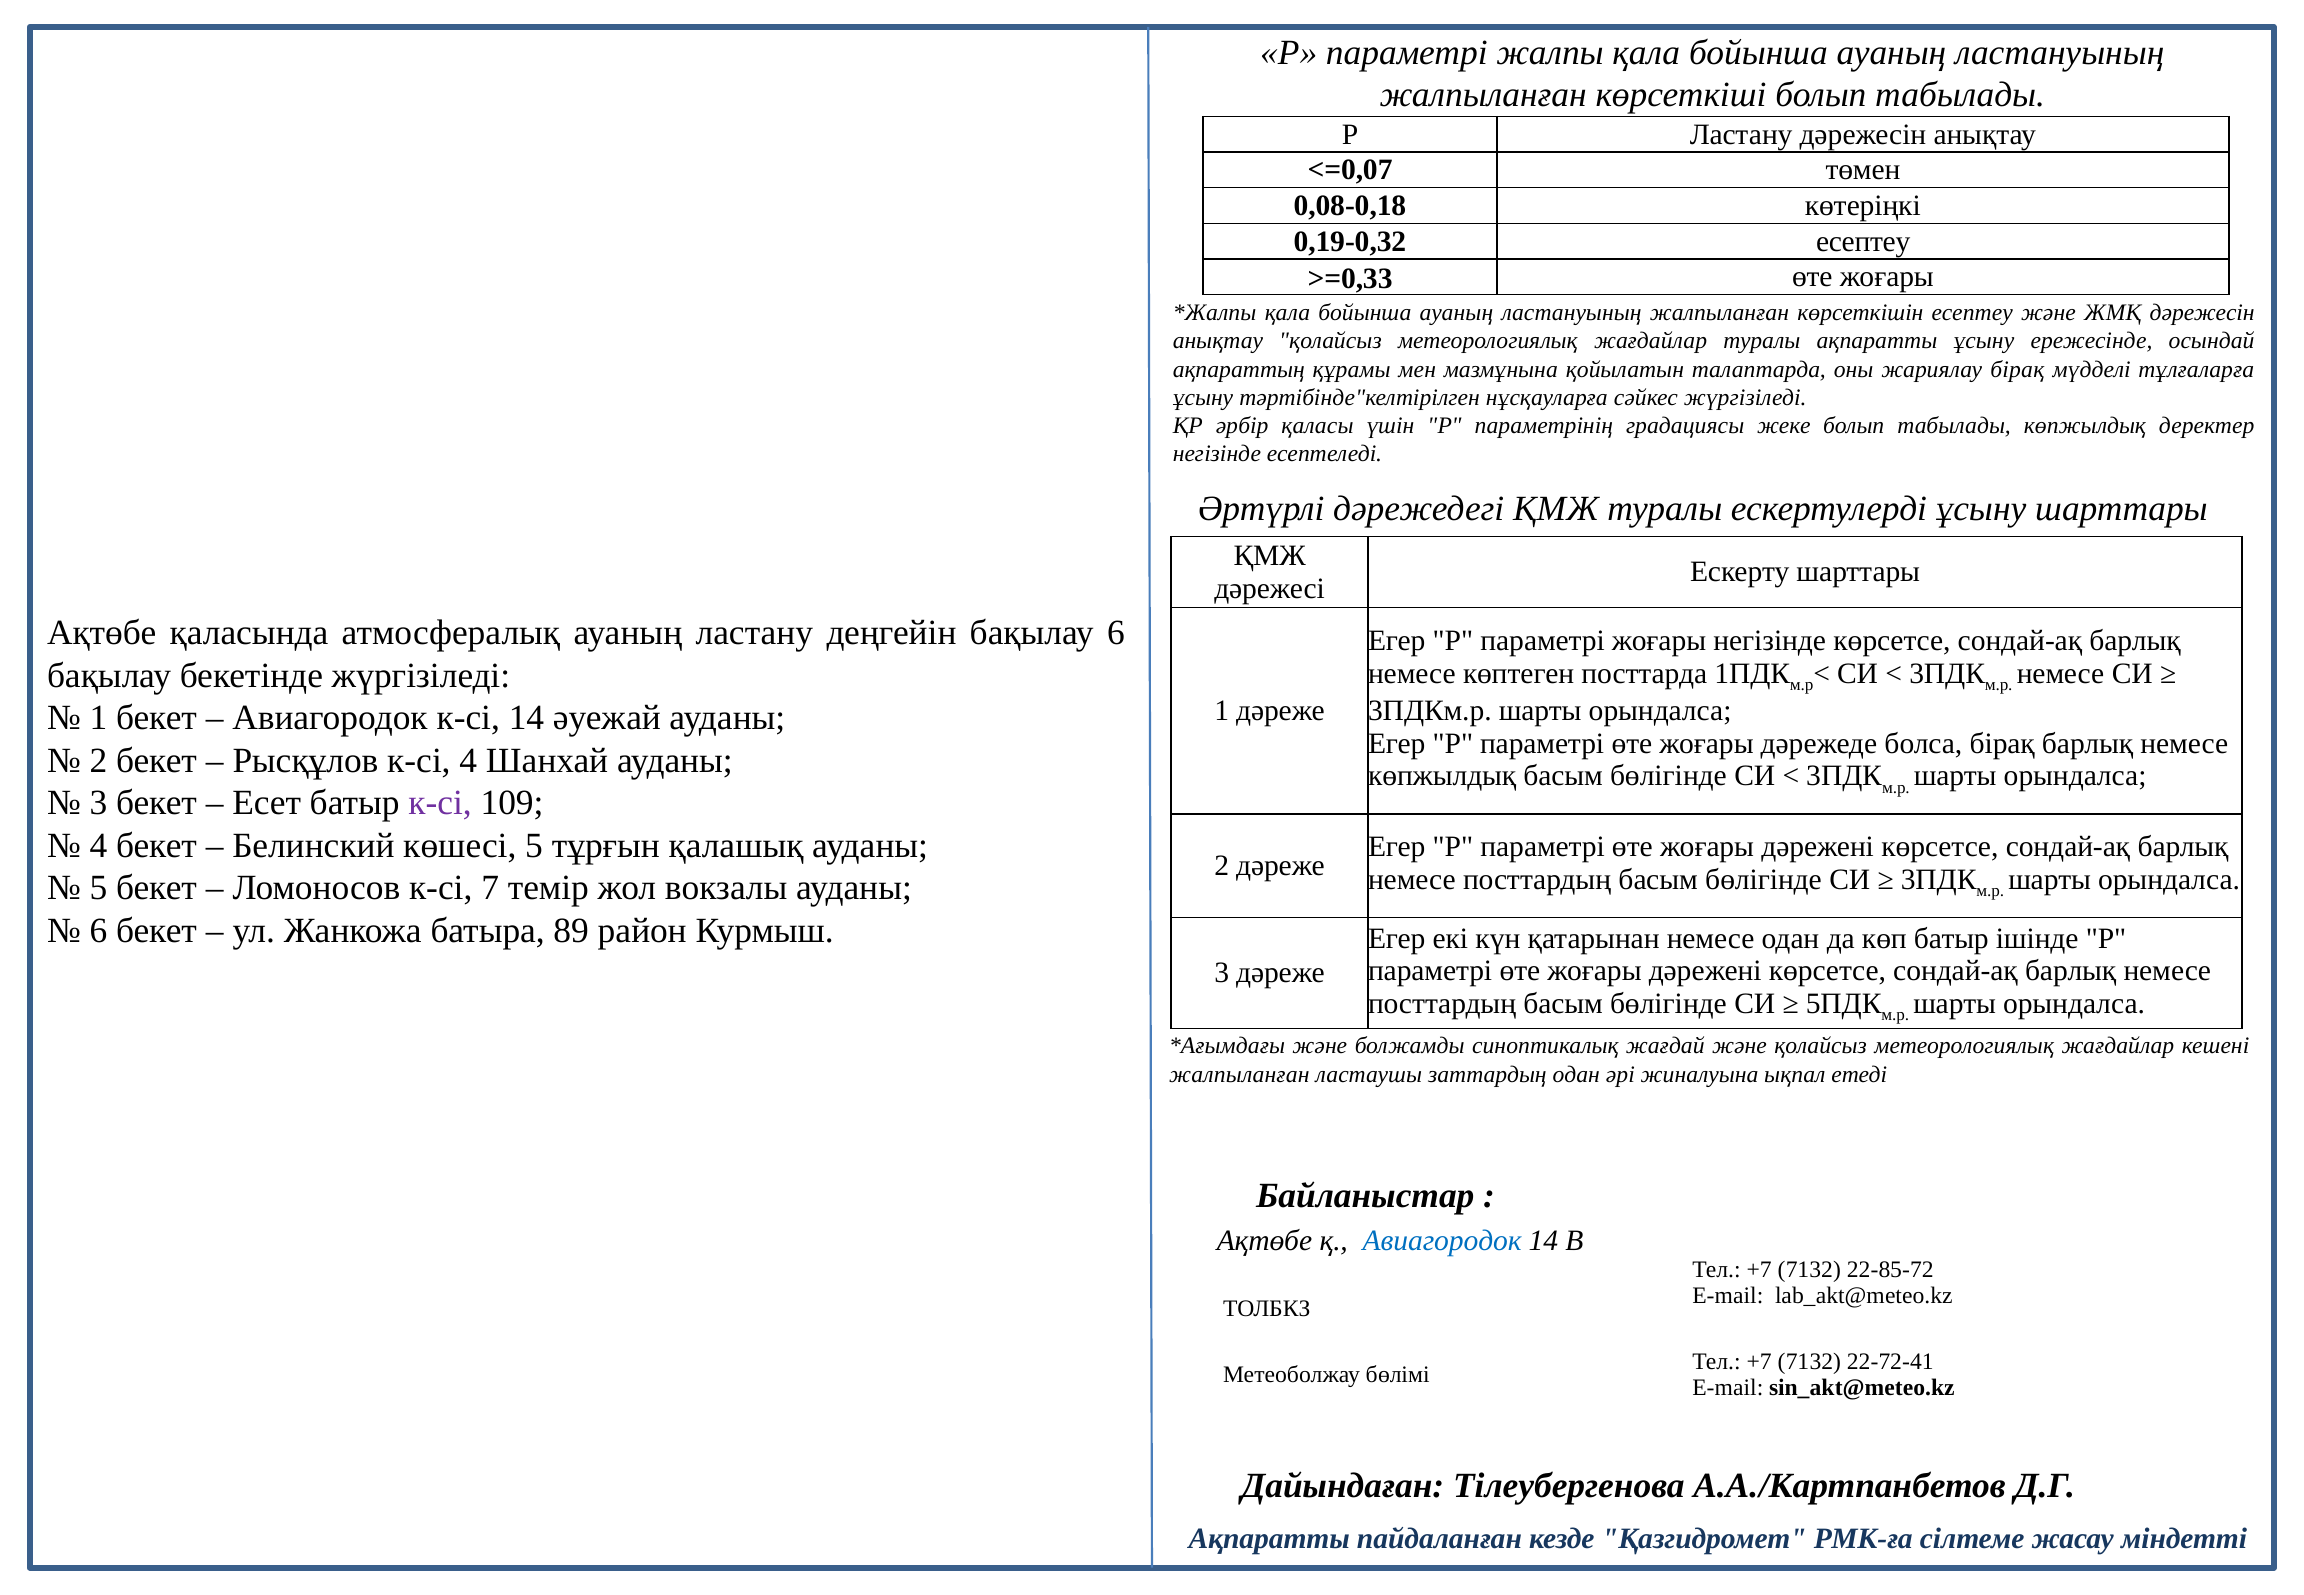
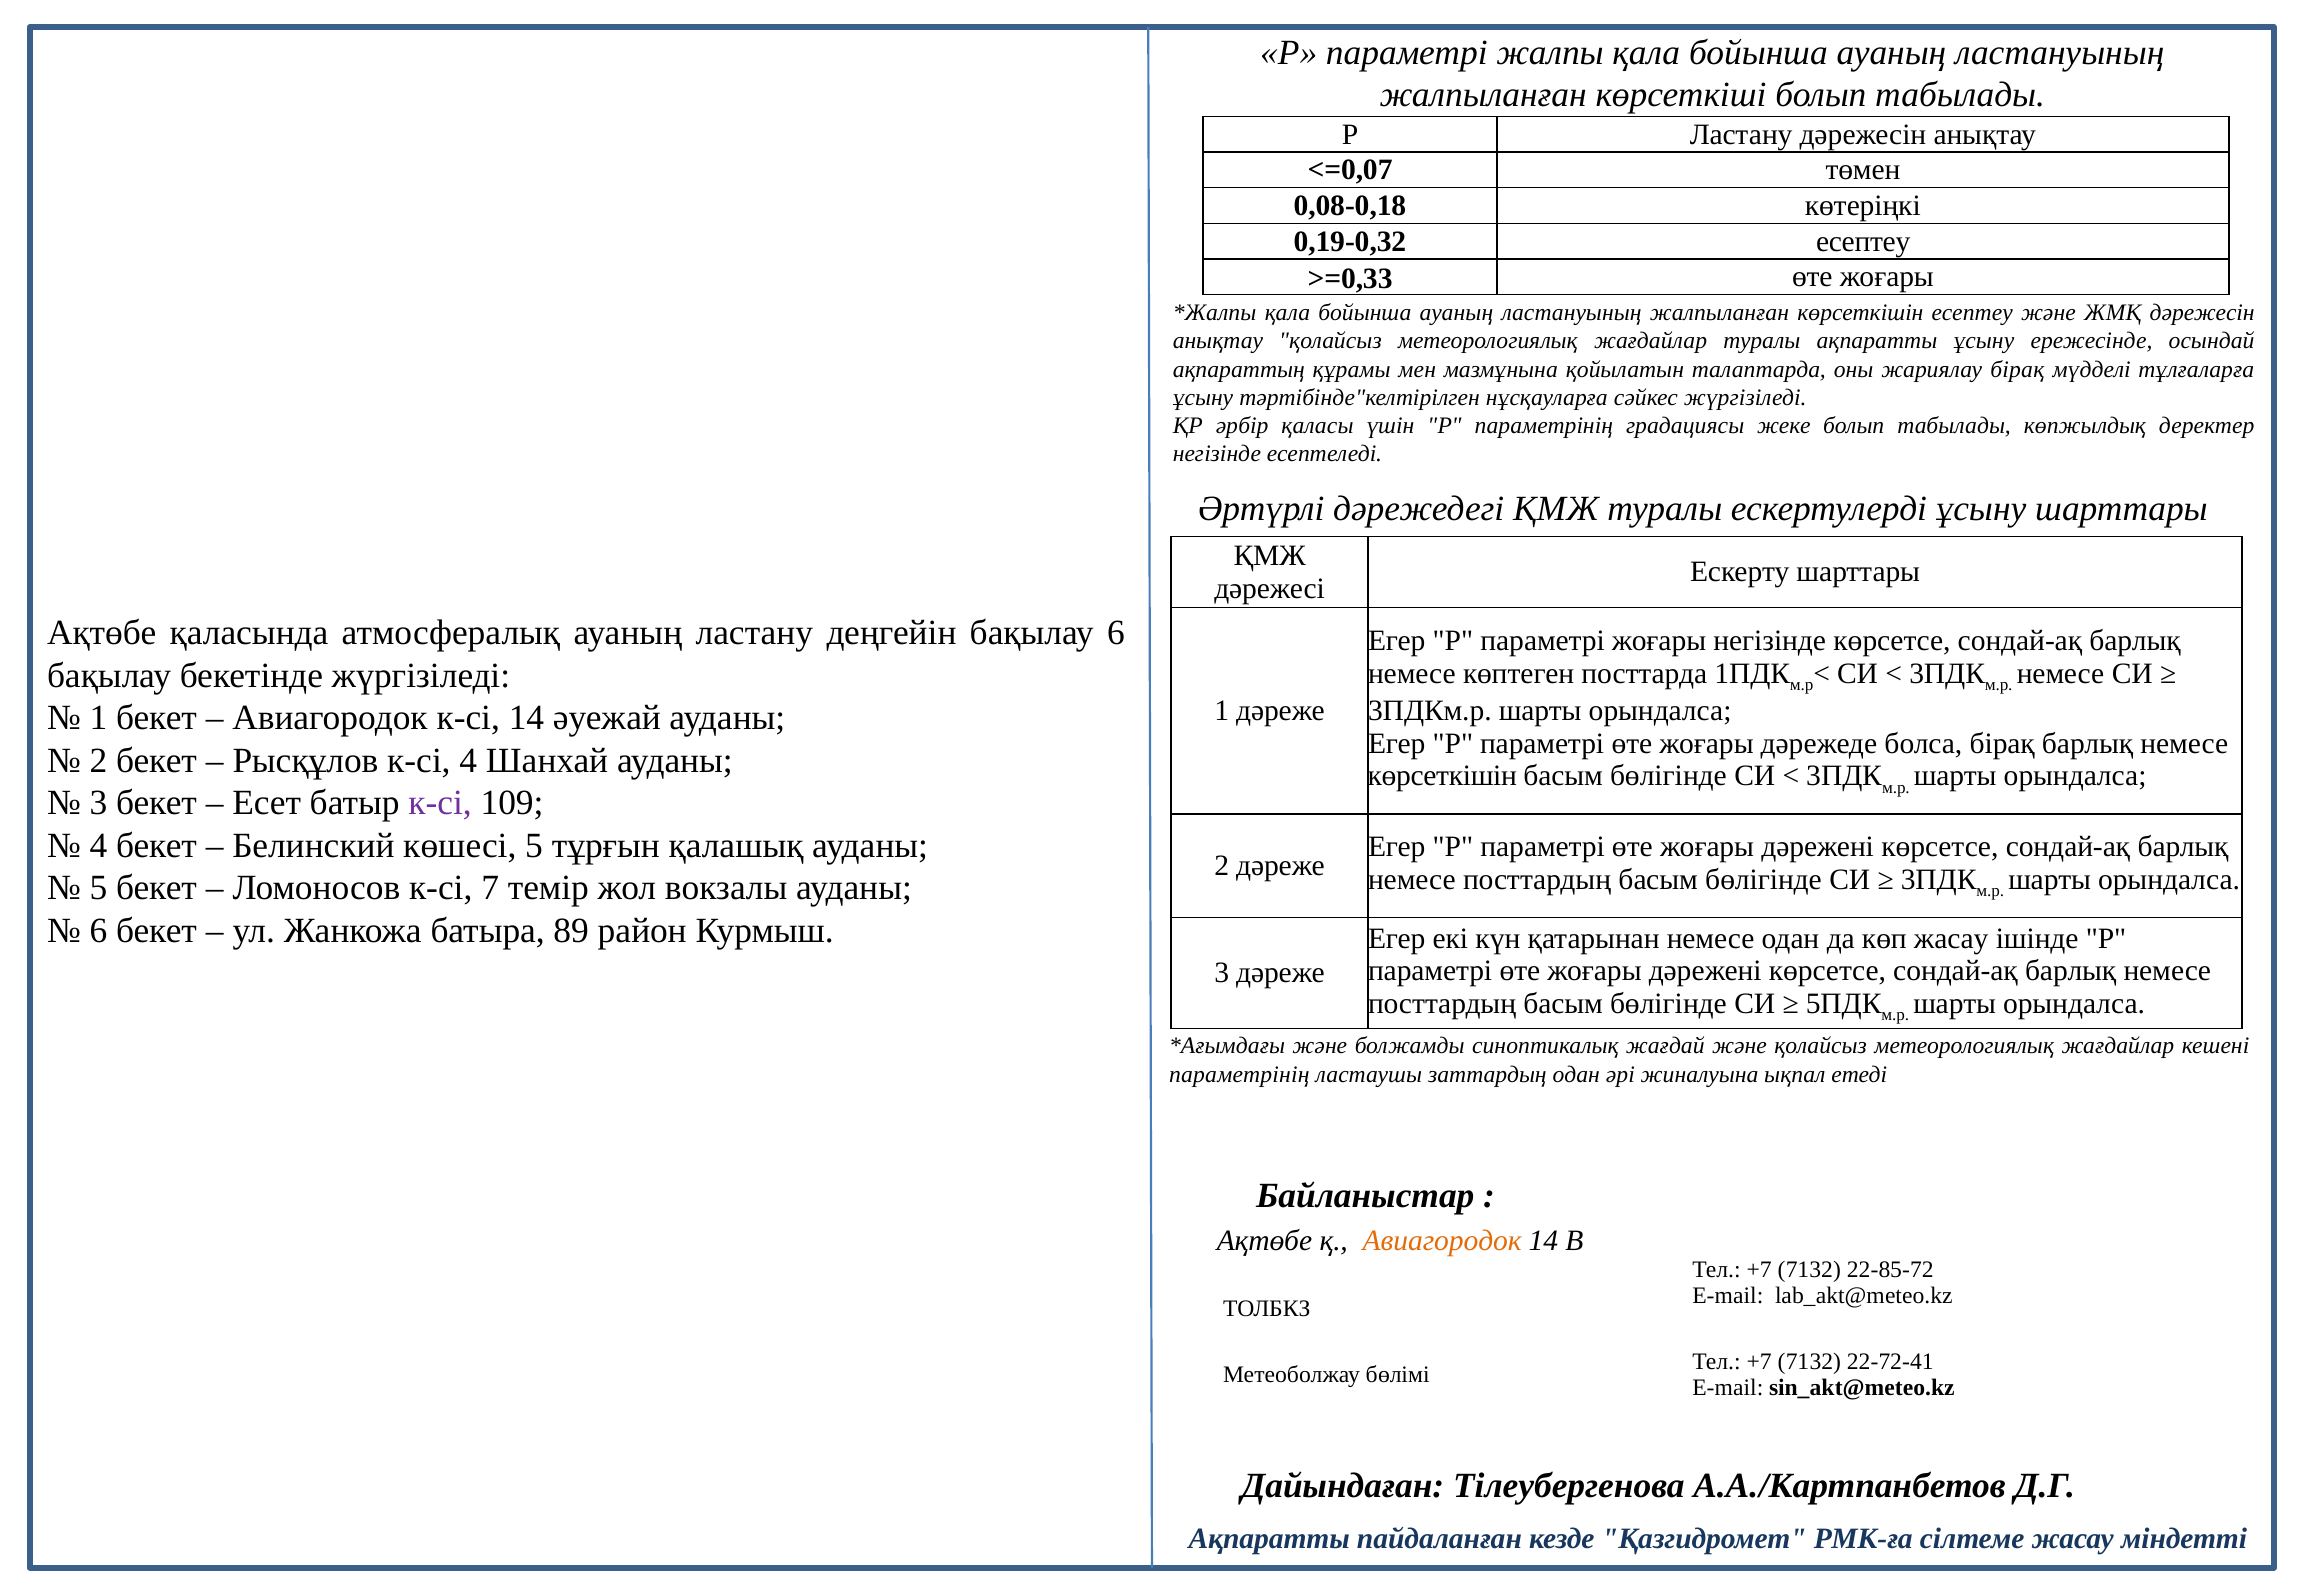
көпжылдық at (1442, 776): көпжылдық -> көрсеткішін
көп батыр: батыр -> жасау
жалпыланған at (1239, 1074): жалпыланған -> параметрінің
Авиагородок at (1442, 1241) colour: blue -> orange
